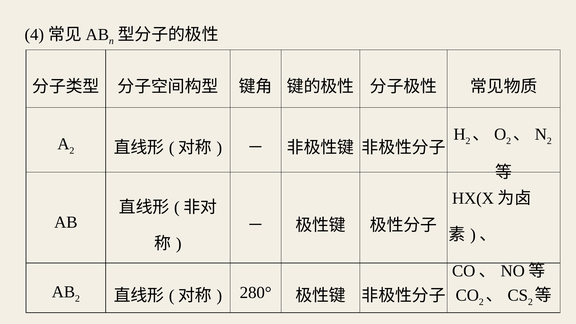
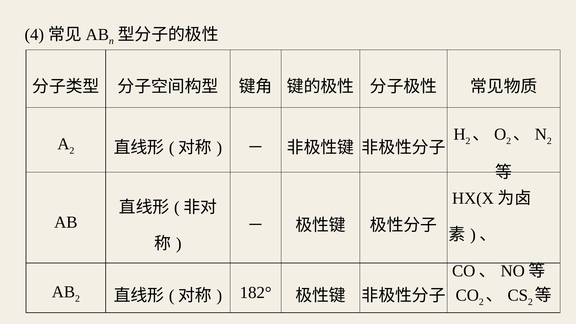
280°: 280° -> 182°
